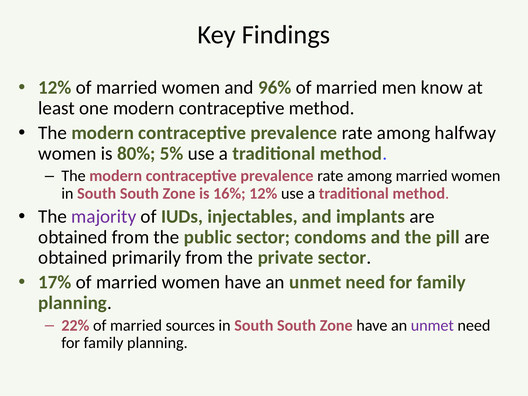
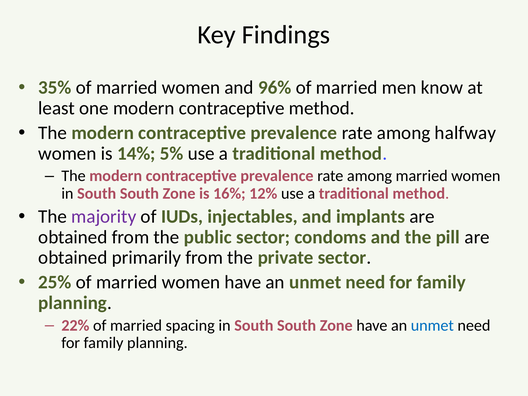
12% at (55, 88): 12% -> 35%
80%: 80% -> 14%
17%: 17% -> 25%
sources: sources -> spacing
unmet at (432, 325) colour: purple -> blue
